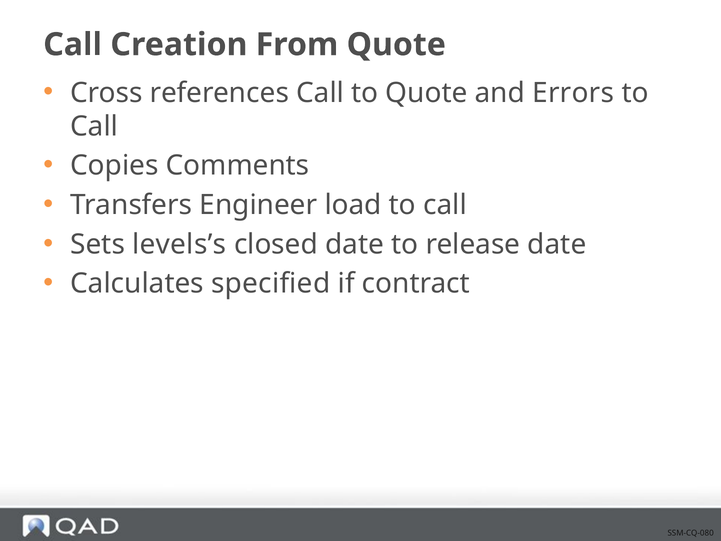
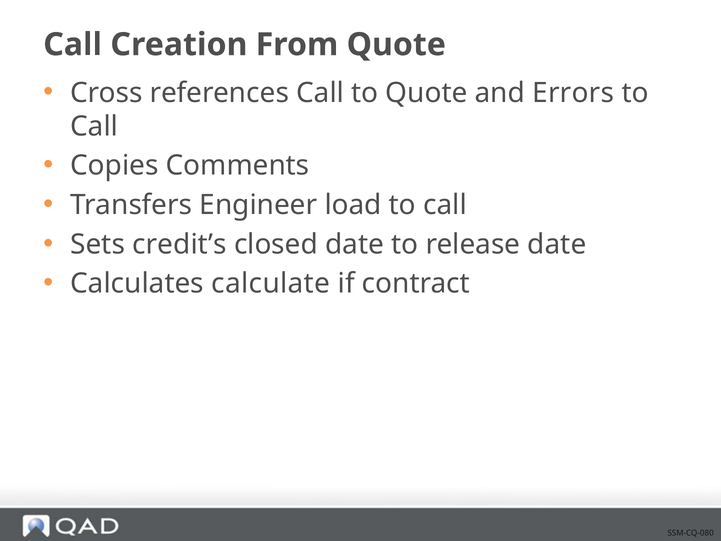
levels’s: levels’s -> credit’s
specified: specified -> calculate
